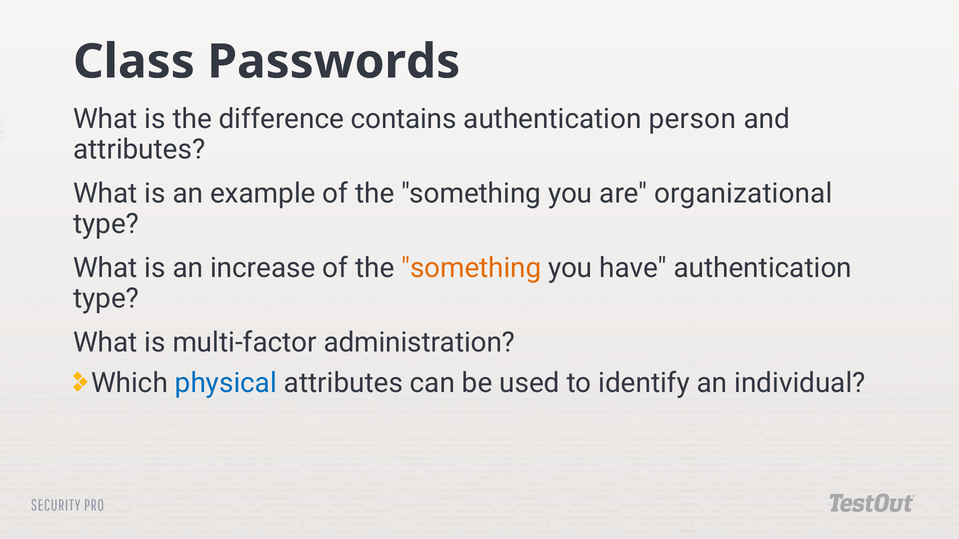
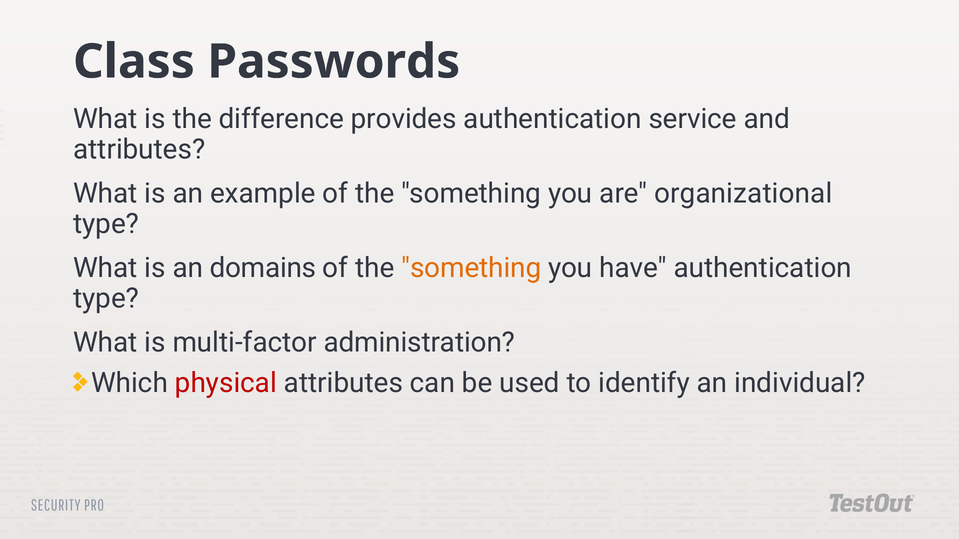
contains: contains -> provides
person: person -> service
increase: increase -> domains
physical colour: blue -> red
